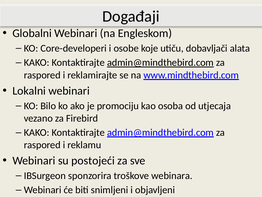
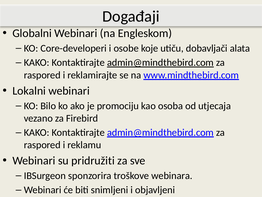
postojeći: postojeći -> pridružiti
